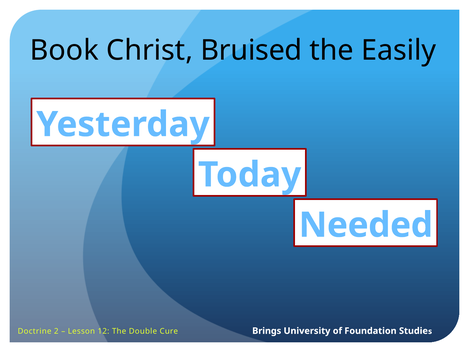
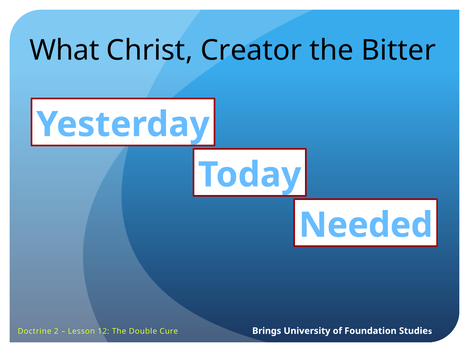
Book: Book -> What
Bruised: Bruised -> Creator
Easily: Easily -> Bitter
